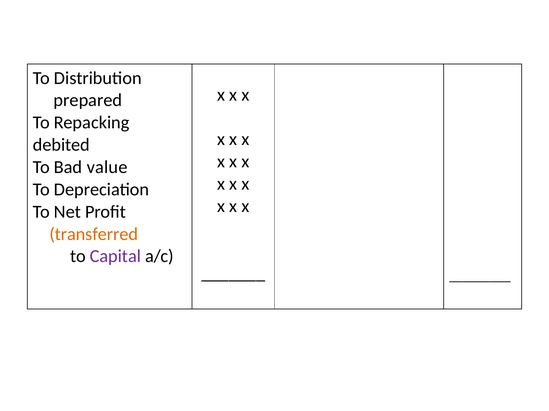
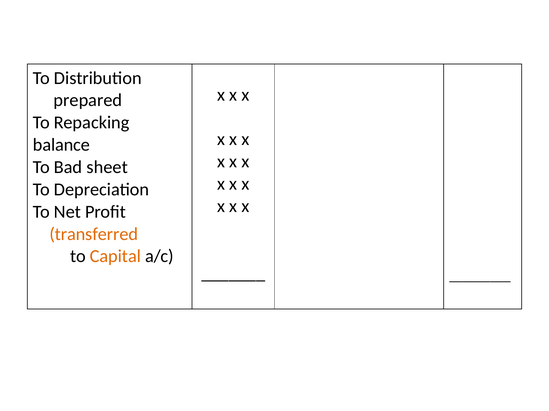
debited: debited -> balance
value: value -> sheet
Capital colour: purple -> orange
